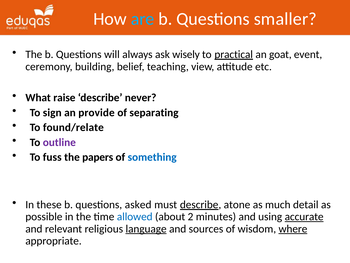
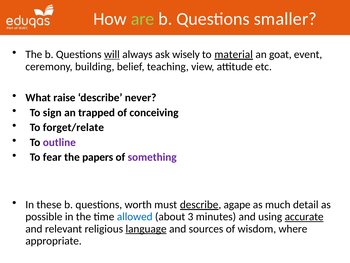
are colour: light blue -> light green
will underline: none -> present
practical: practical -> material
provide: provide -> trapped
separating: separating -> conceiving
found/relate: found/relate -> forget/relate
fuss: fuss -> fear
something colour: blue -> purple
asked: asked -> worth
atone: atone -> agape
2: 2 -> 3
where underline: present -> none
